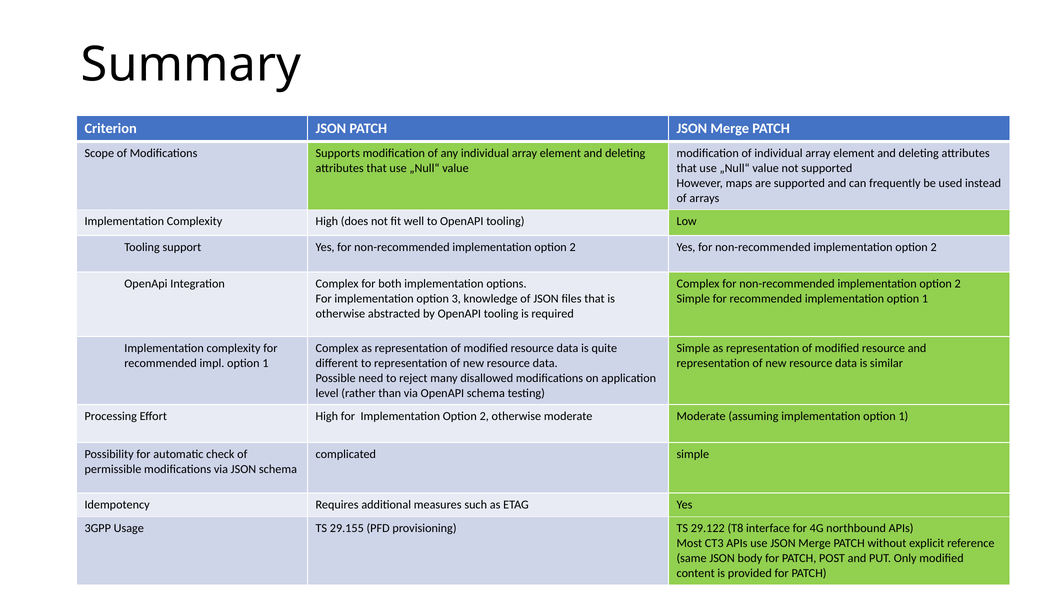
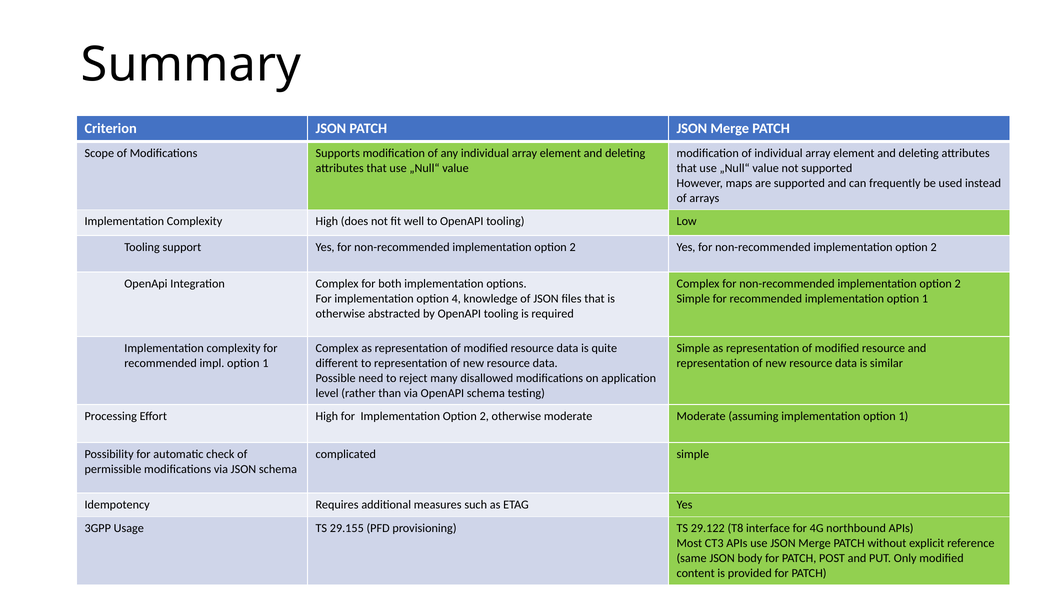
3: 3 -> 4
